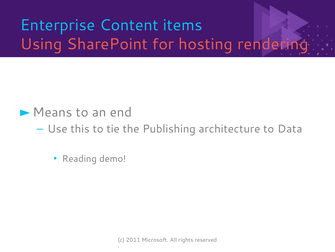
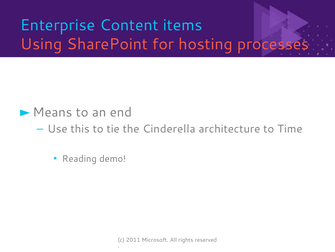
rendering: rendering -> processes
Publishing: Publishing -> Cinderella
Data: Data -> Time
